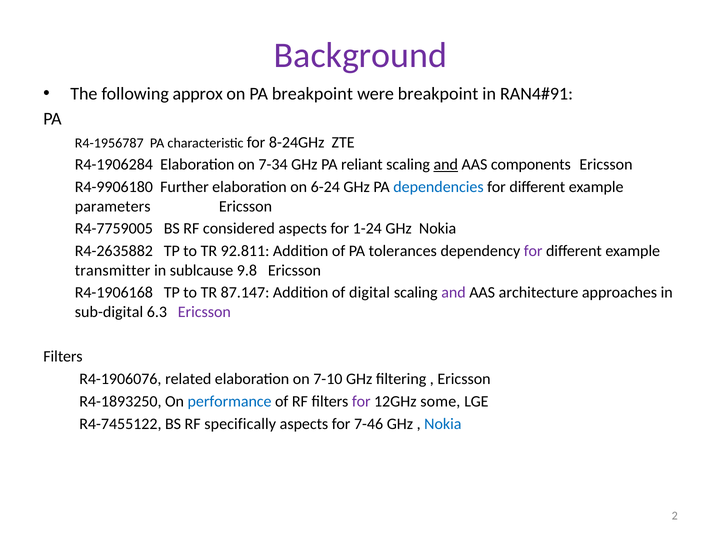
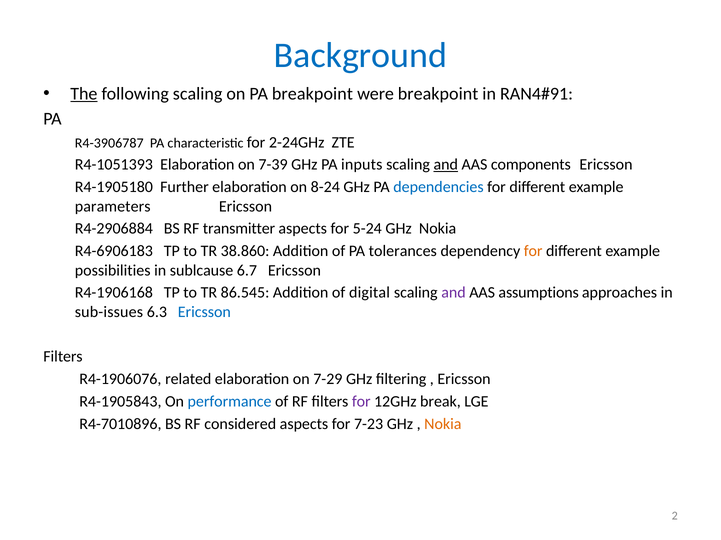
Background colour: purple -> blue
The underline: none -> present
following approx: approx -> scaling
R4-1956787: R4-1956787 -> R4-3906787
8-24GHz: 8-24GHz -> 2-24GHz
R4-1906284: R4-1906284 -> R4-1051393
7-34: 7-34 -> 7-39
reliant: reliant -> inputs
R4-9906180: R4-9906180 -> R4-1905180
6-24: 6-24 -> 8-24
R4-7759005: R4-7759005 -> R4-2906884
considered: considered -> transmitter
1-24: 1-24 -> 5-24
R4-2635882: R4-2635882 -> R4-6906183
92.811: 92.811 -> 38.860
for at (533, 251) colour: purple -> orange
transmitter: transmitter -> possibilities
9.8: 9.8 -> 6.7
87.147: 87.147 -> 86.545
architecture: architecture -> assumptions
sub-digital: sub-digital -> sub-issues
Ericsson at (204, 312) colour: purple -> blue
7-10: 7-10 -> 7-29
R4-1893250: R4-1893250 -> R4-1905843
some: some -> break
R4-7455122: R4-7455122 -> R4-7010896
specifically: specifically -> considered
7-46: 7-46 -> 7-23
Nokia at (443, 424) colour: blue -> orange
